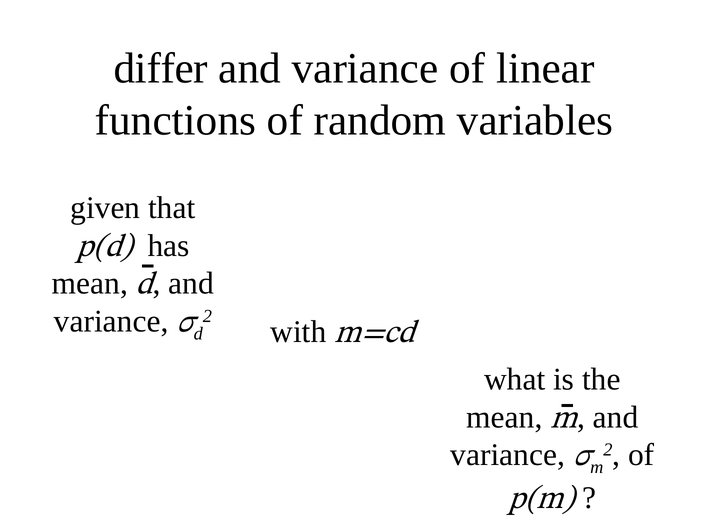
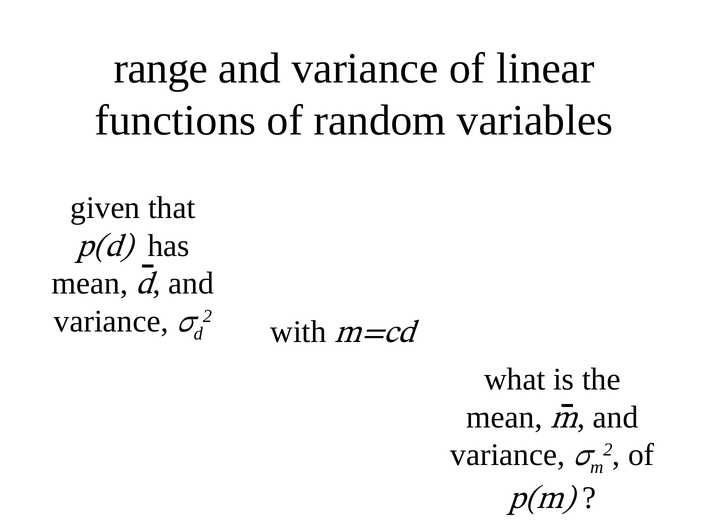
differ: differ -> range
